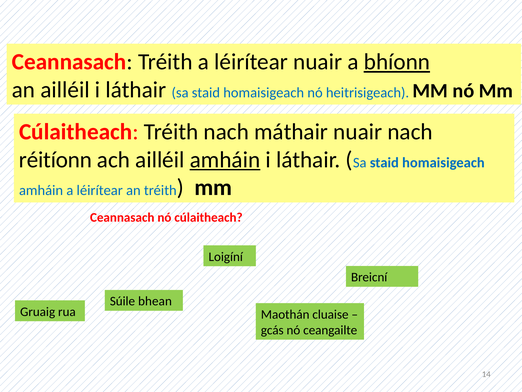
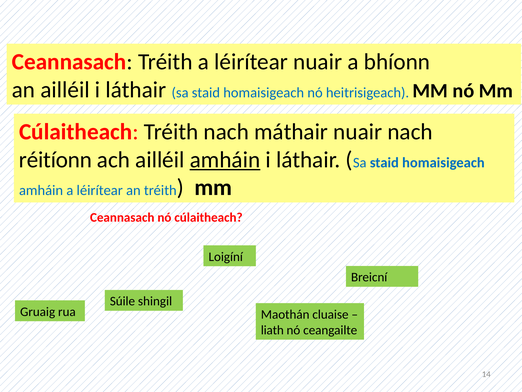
bhíonn underline: present -> none
bhean: bhean -> shingil
gcás: gcás -> liath
